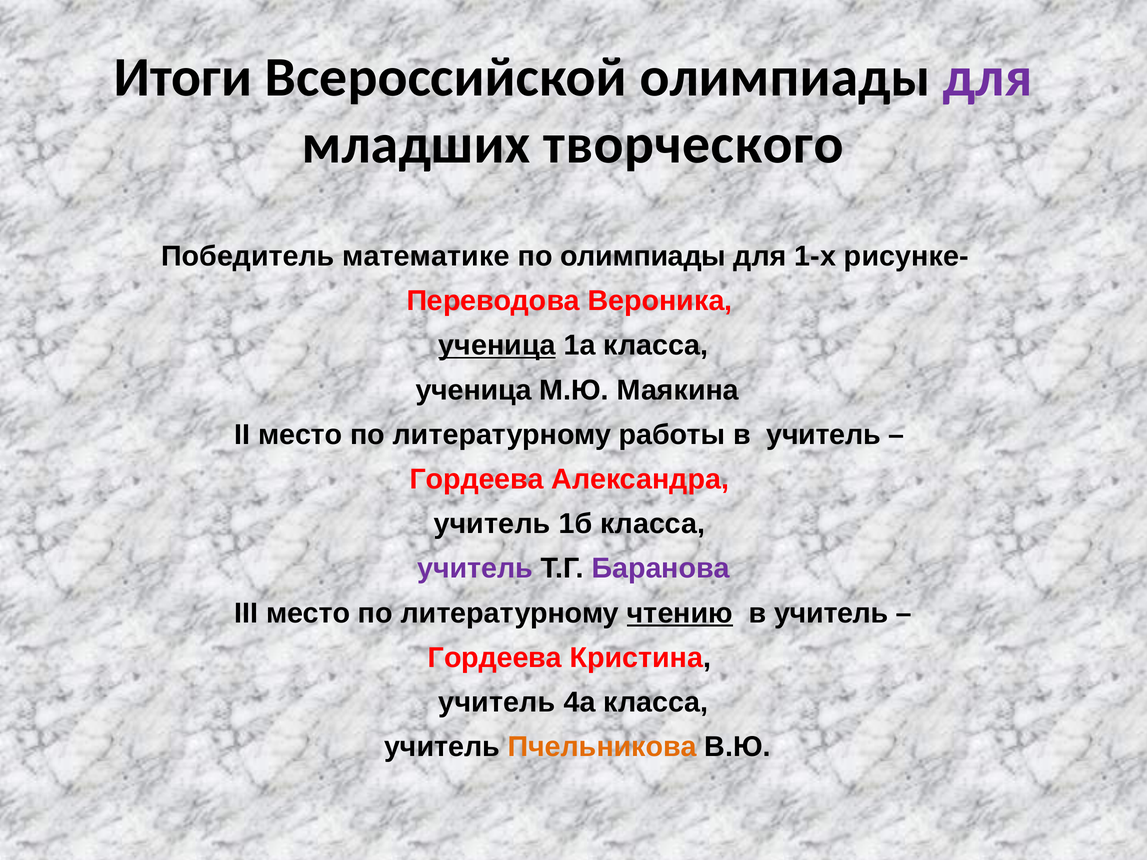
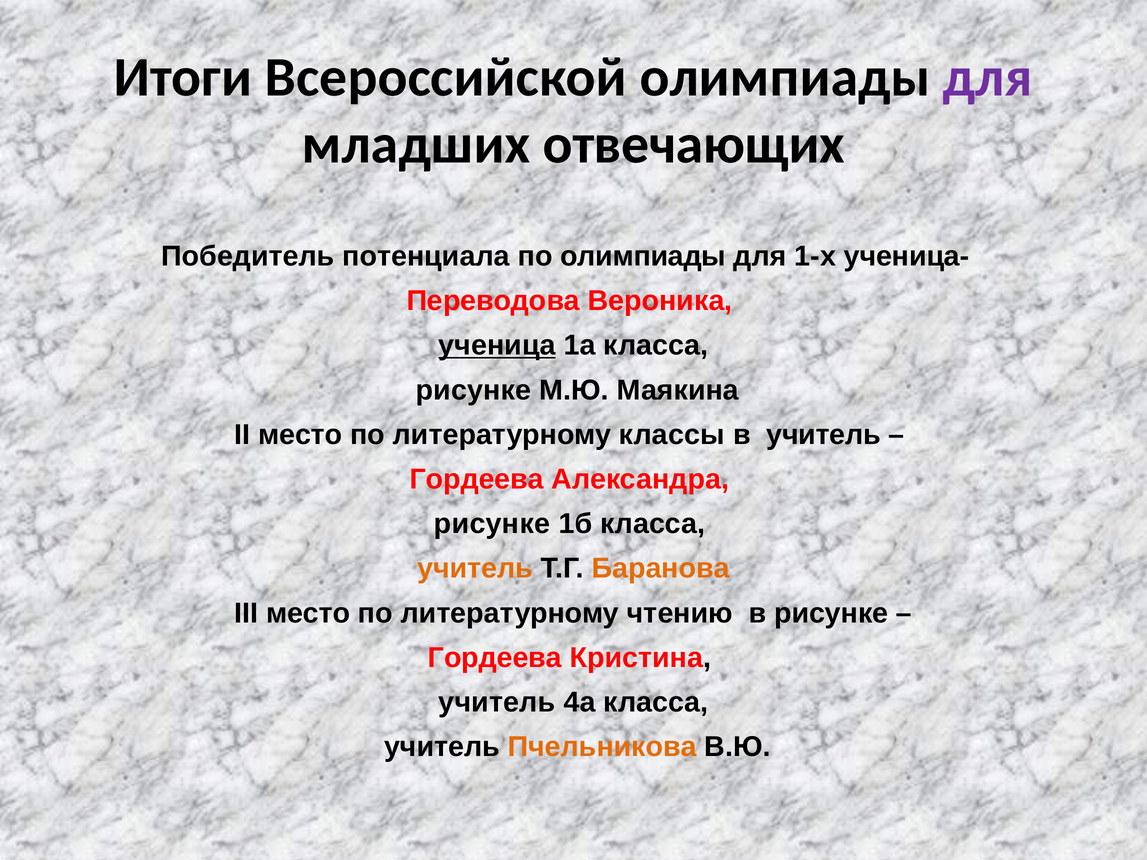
творческого: творческого -> отвечающих
математике: математике -> потенциала
рисунке-: рисунке- -> ученица-
ученица at (474, 390): ученица -> рисунке
работы: работы -> классы
учитель at (492, 524): учитель -> рисунке
учитель at (475, 569) colour: purple -> orange
Баранова colour: purple -> orange
чтению underline: present -> none
учитель at (831, 613): учитель -> рисунке
